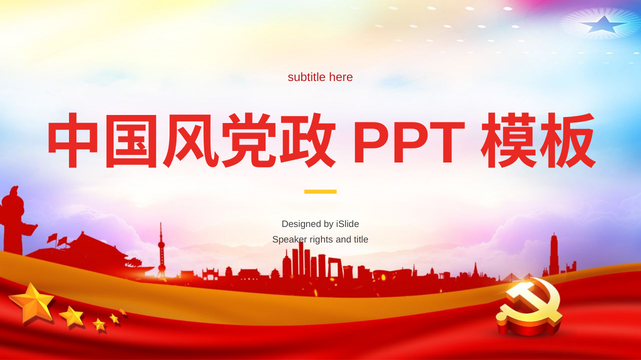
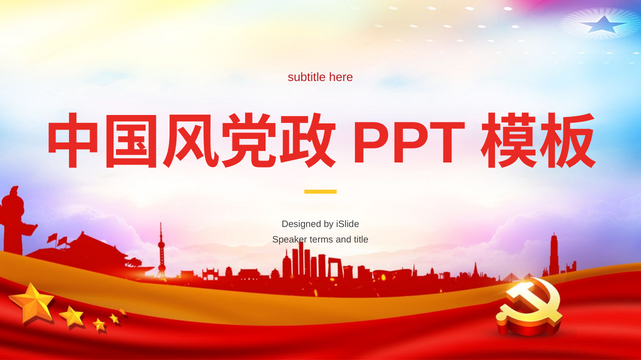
rights: rights -> terms
